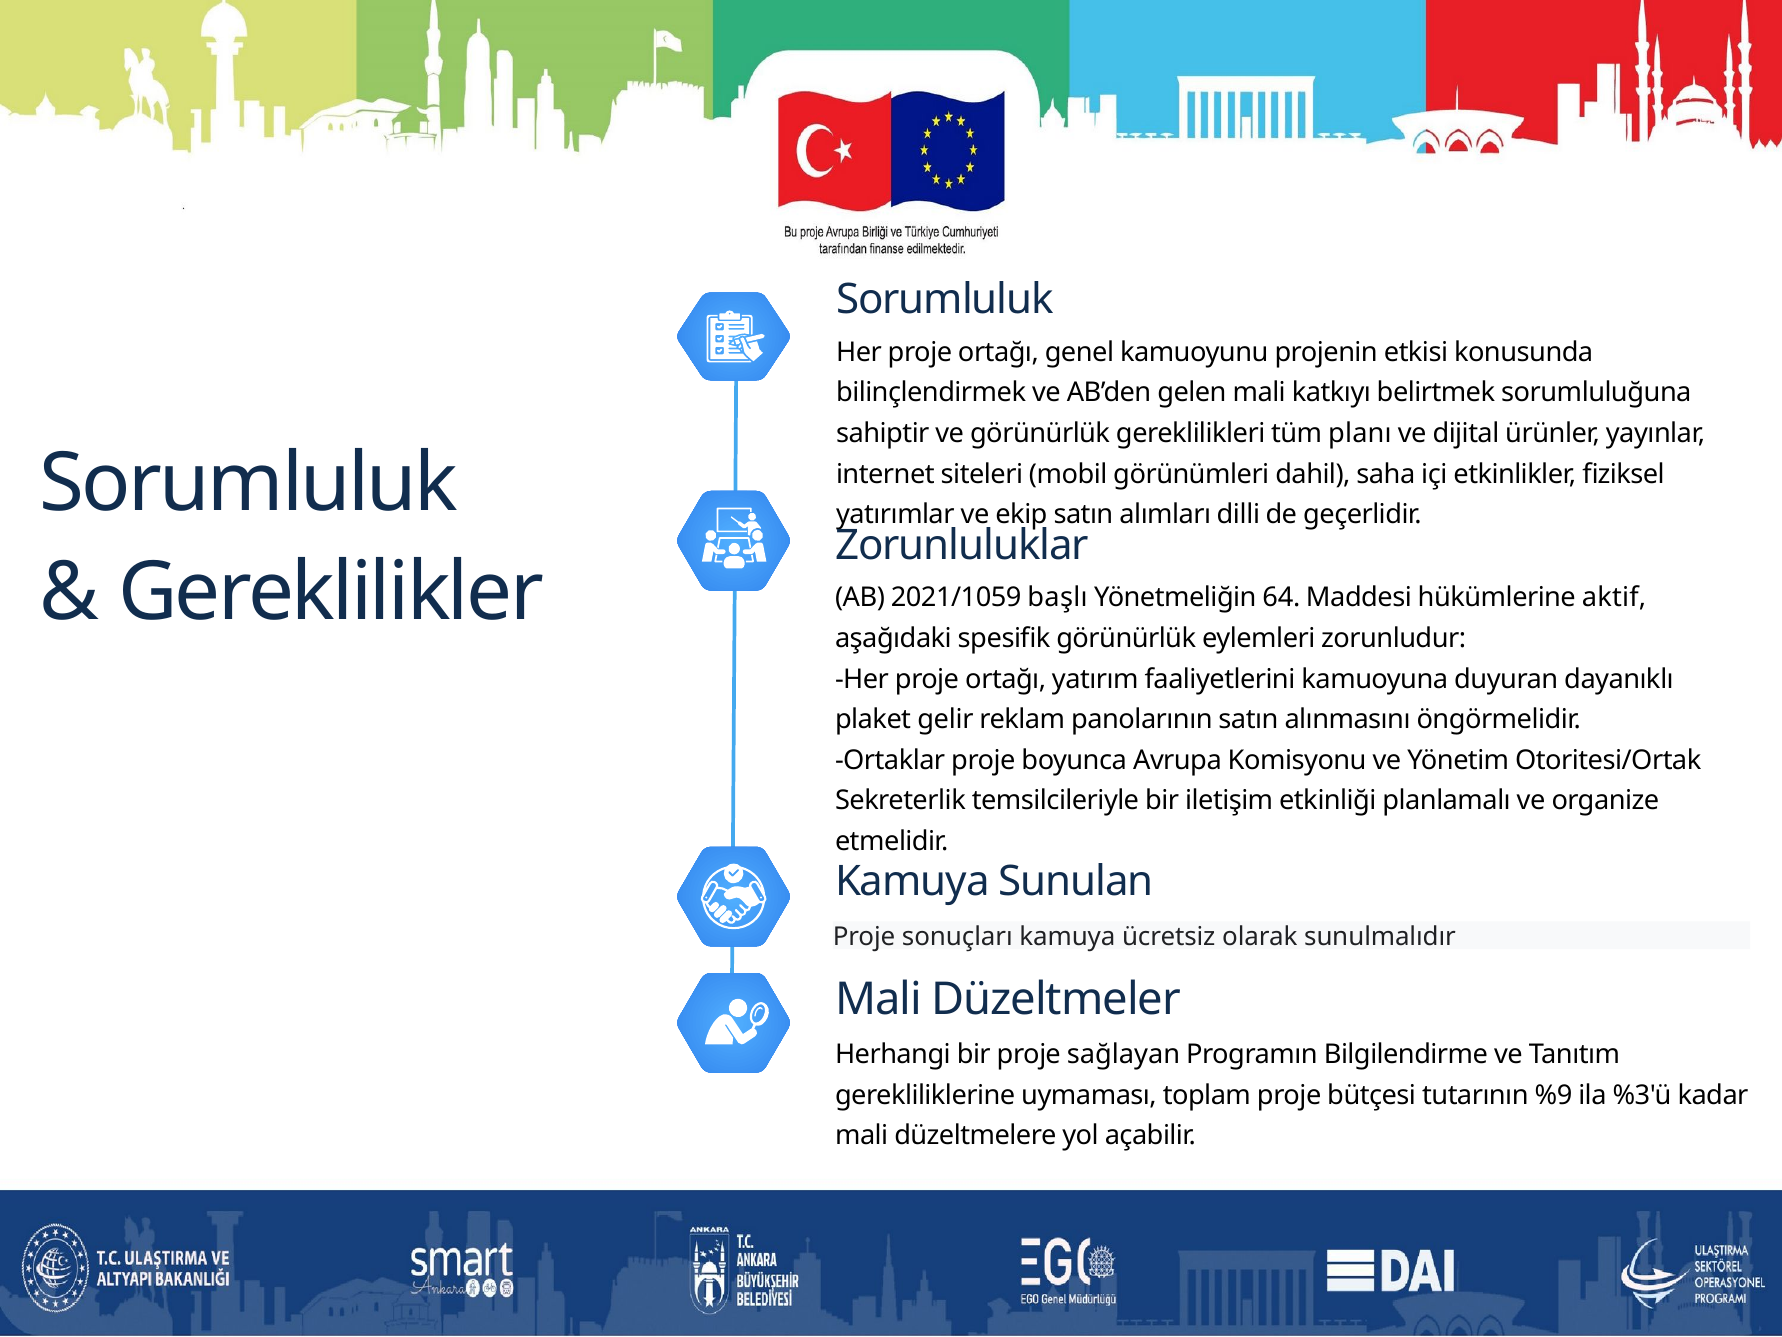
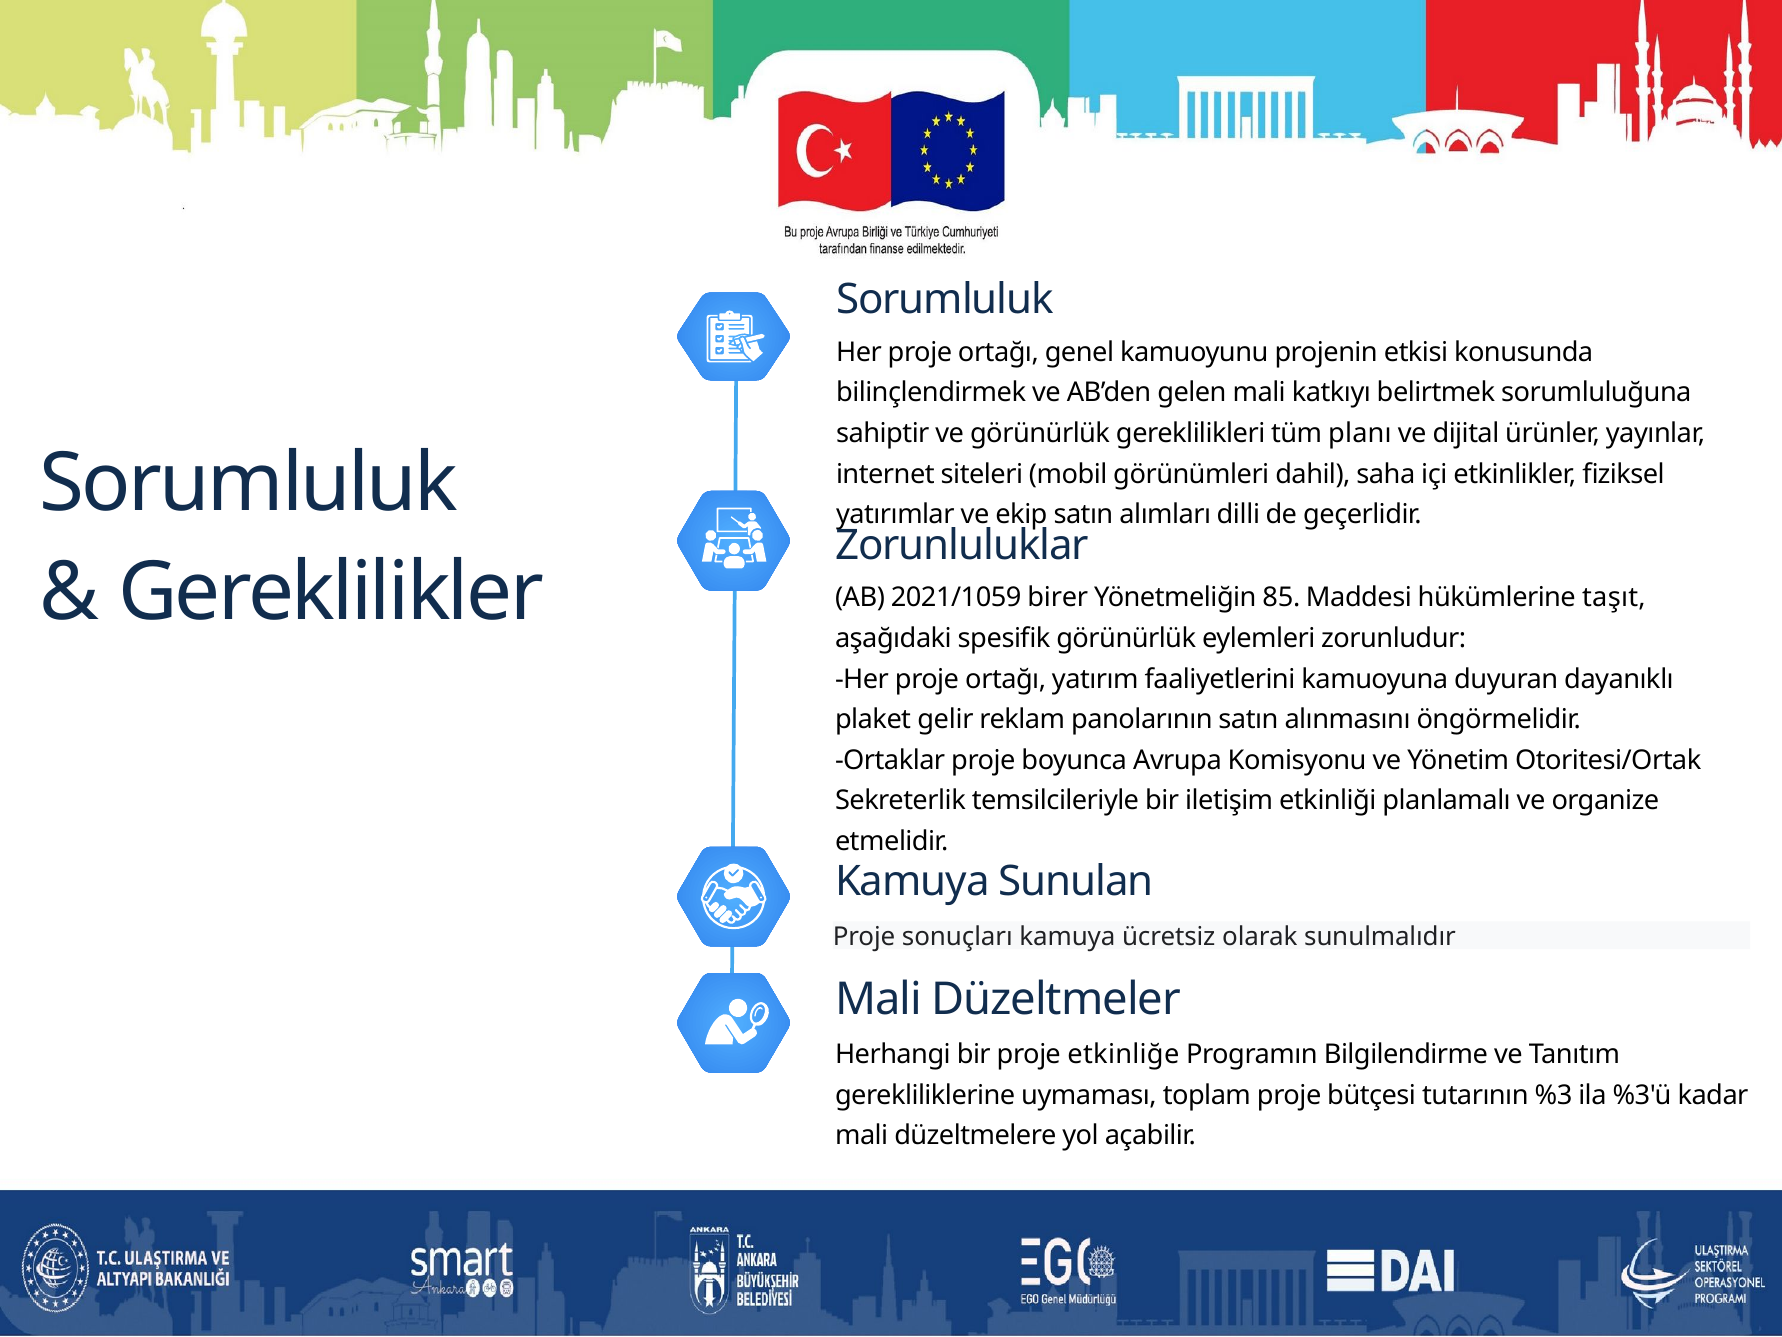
başlı: başlı -> birer
64: 64 -> 85
aktif: aktif -> taşıt
sağlayan: sağlayan -> etkinliğe
%9: %9 -> %3
